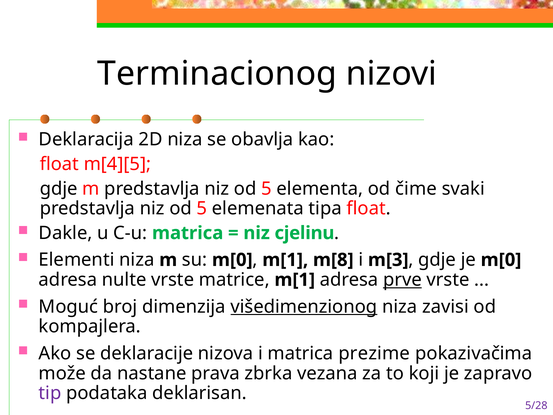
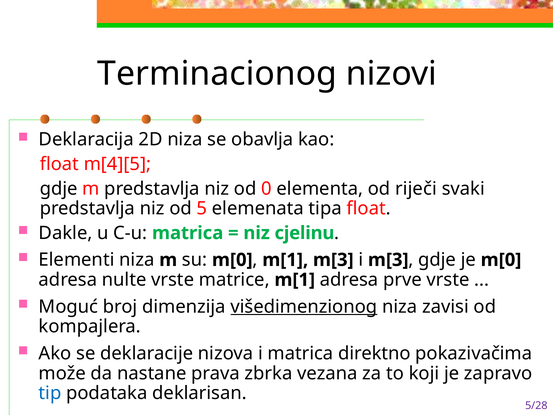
5 at (267, 188): 5 -> 0
čime: čime -> riječi
m[1 m[8: m[8 -> m[3
prve underline: present -> none
prezime: prezime -> direktno
tip colour: purple -> blue
